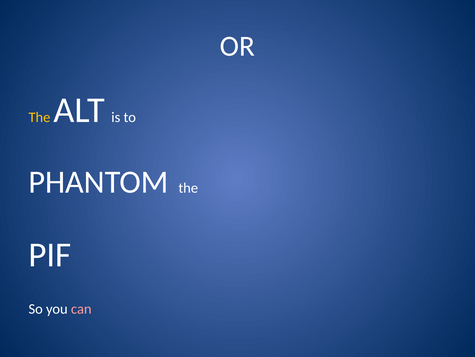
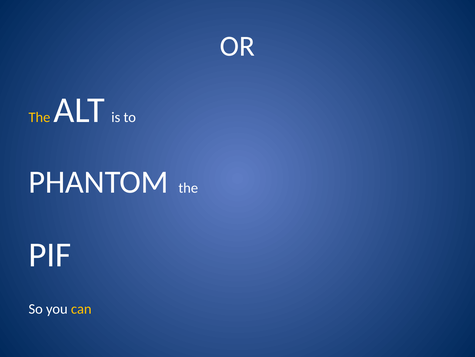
can colour: pink -> yellow
